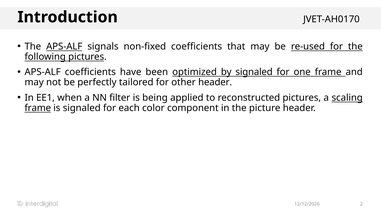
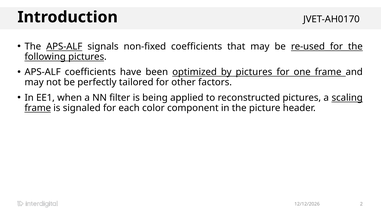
by signaled: signaled -> pictures
other header: header -> factors
